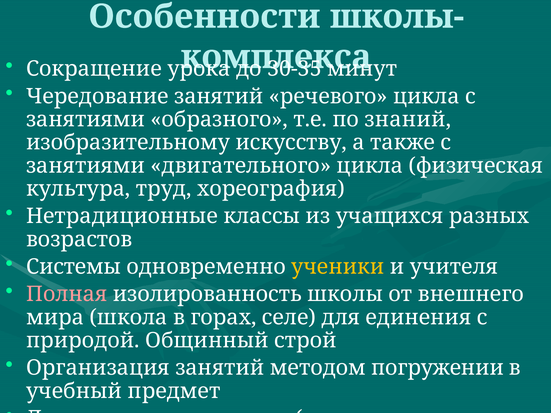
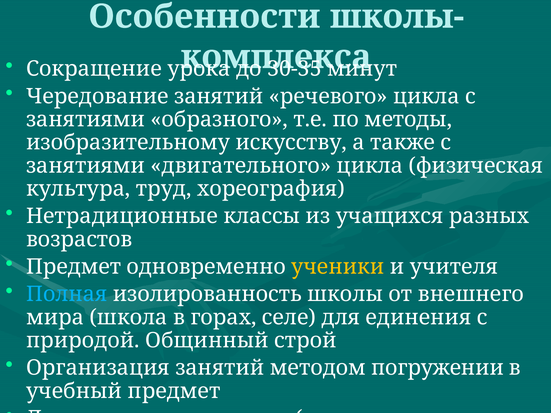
знаний: знаний -> методы
Системы at (74, 267): Системы -> Предмет
Полная colour: pink -> light blue
